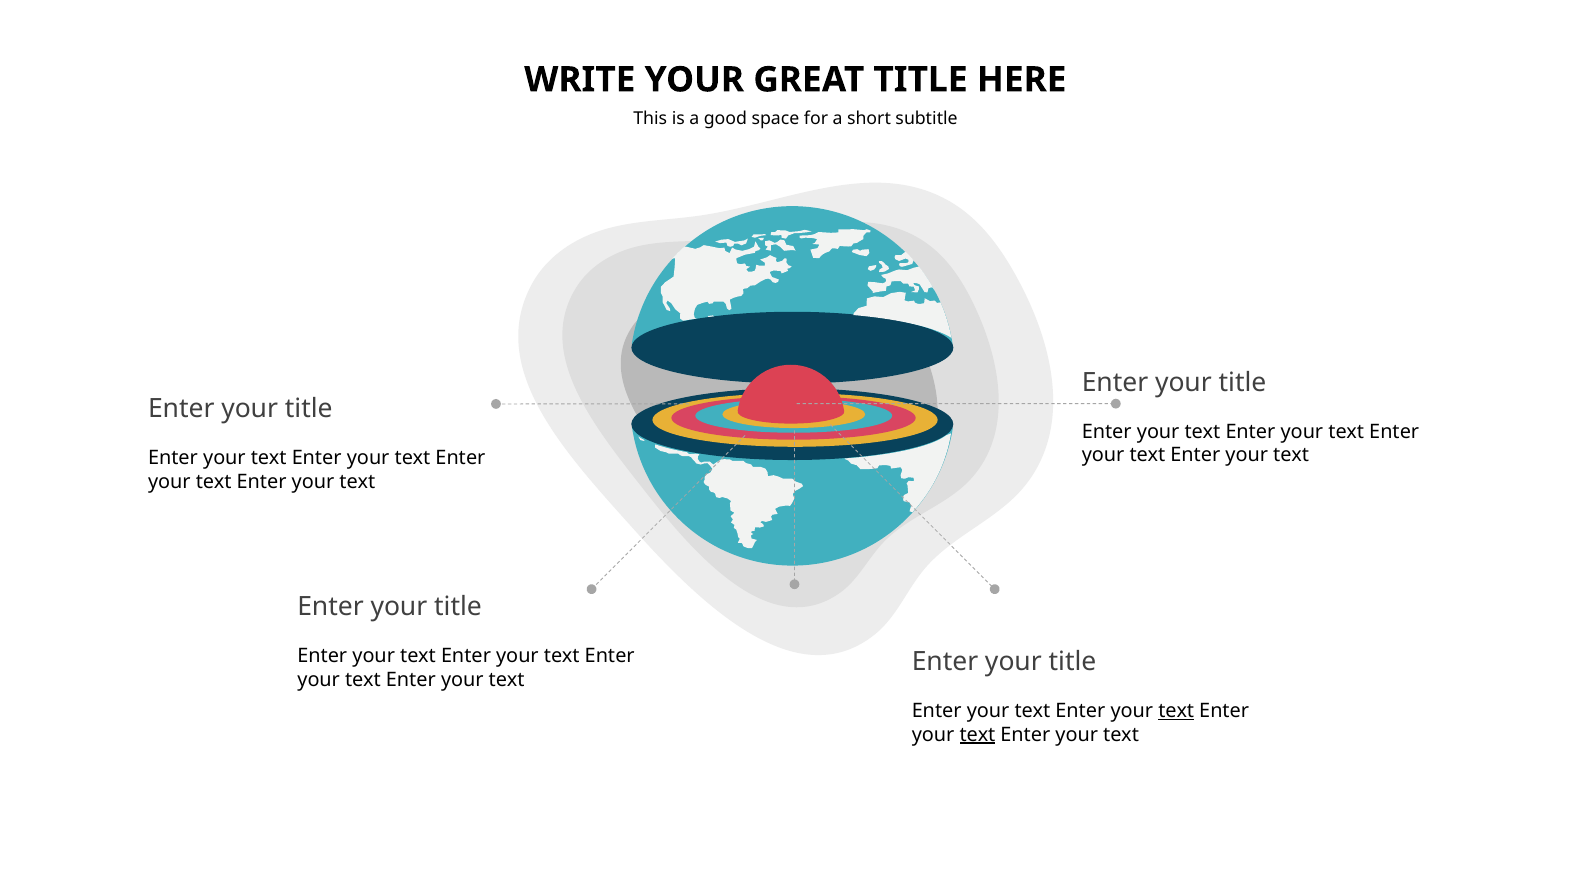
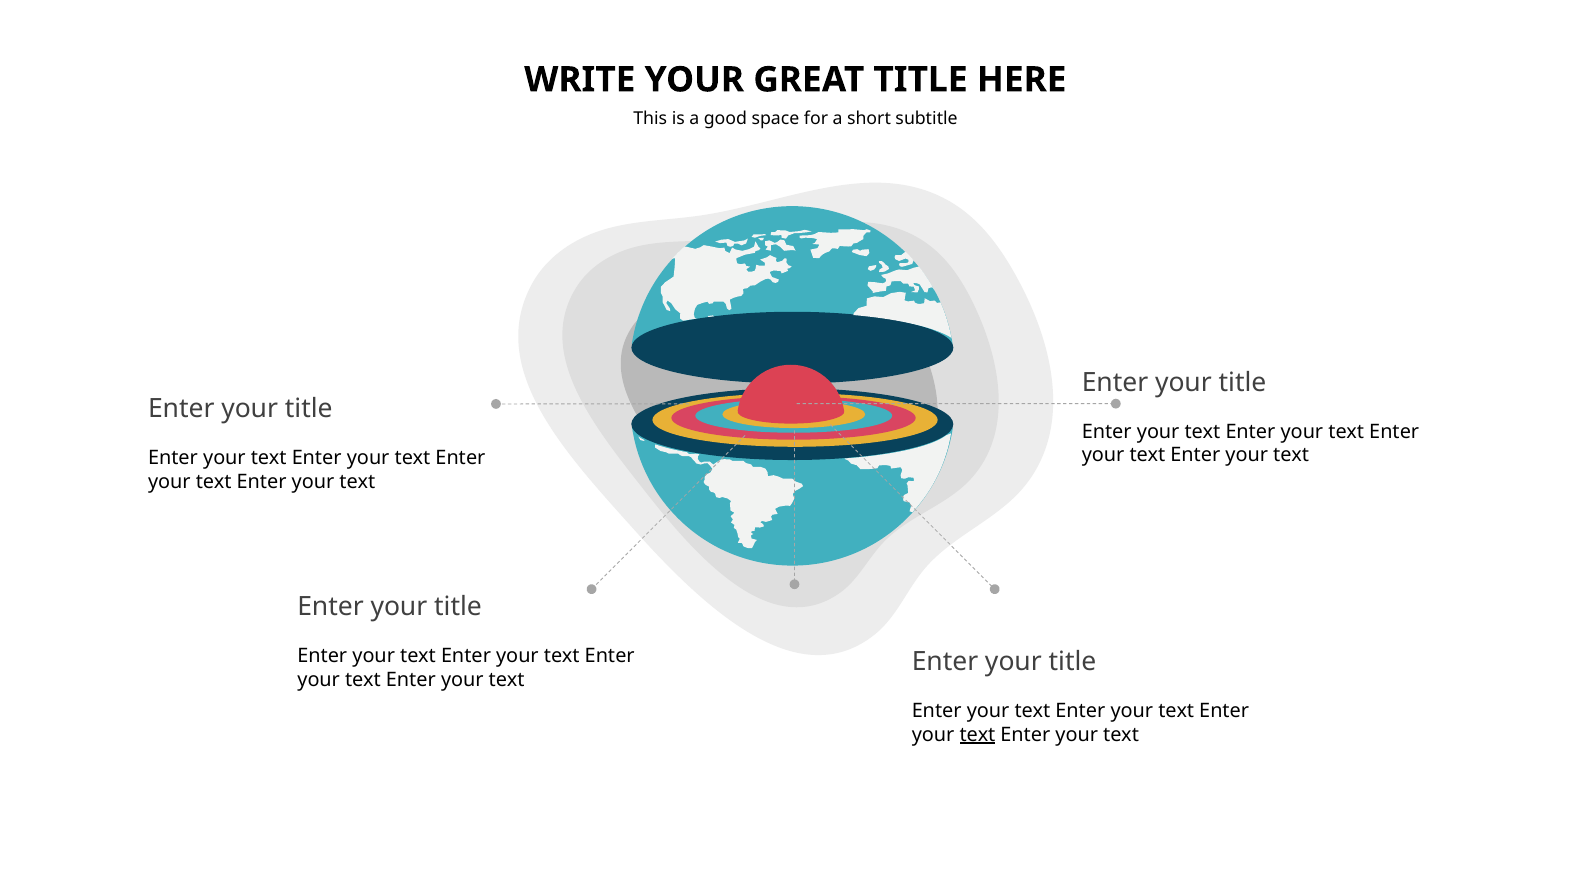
text at (1176, 710) underline: present -> none
